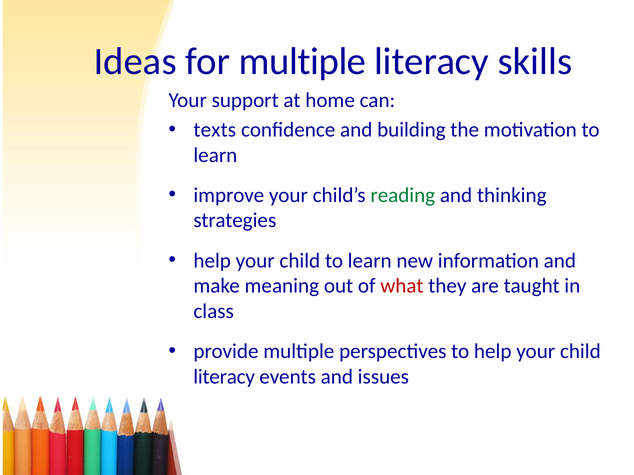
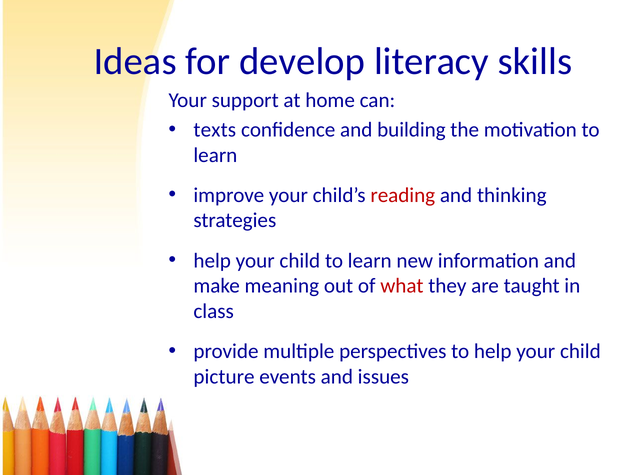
for multiple: multiple -> develop
reading colour: green -> red
literacy at (224, 377): literacy -> picture
